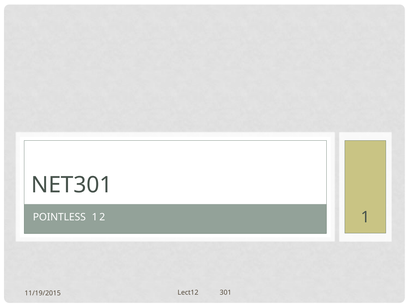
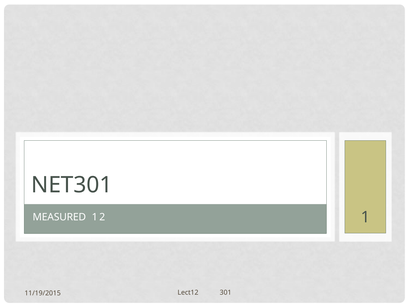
POINTLESS: POINTLESS -> MEASURED
